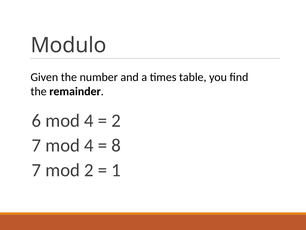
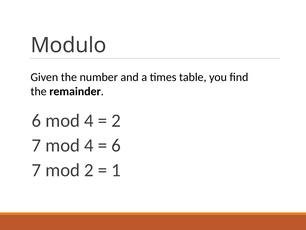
8 at (116, 145): 8 -> 6
